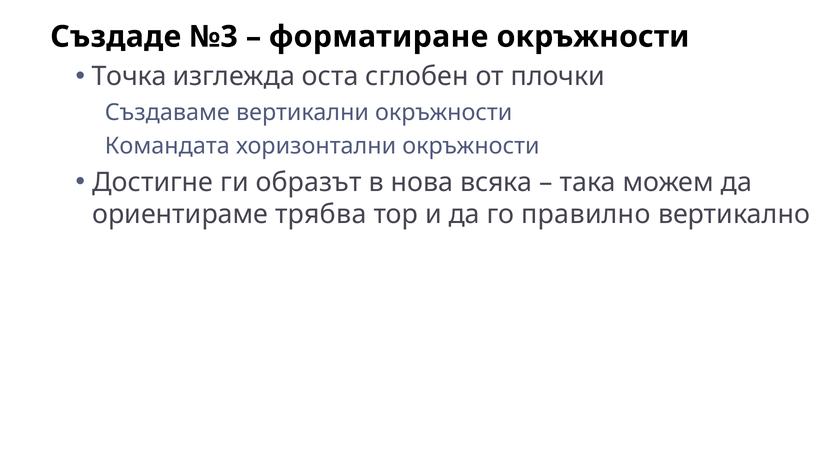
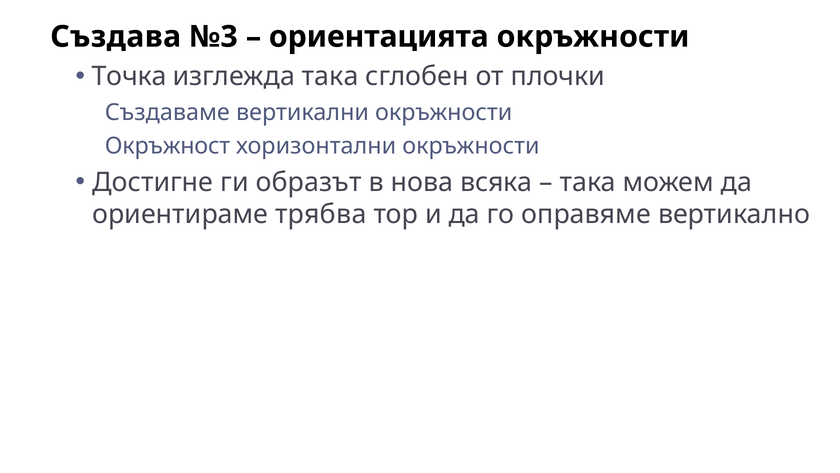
Създаде: Създаде -> Създава
форматиране: форматиране -> ориентацията
изглежда оста: оста -> така
Командата: Командата -> Окръжност
правилно: правилно -> оправяме
